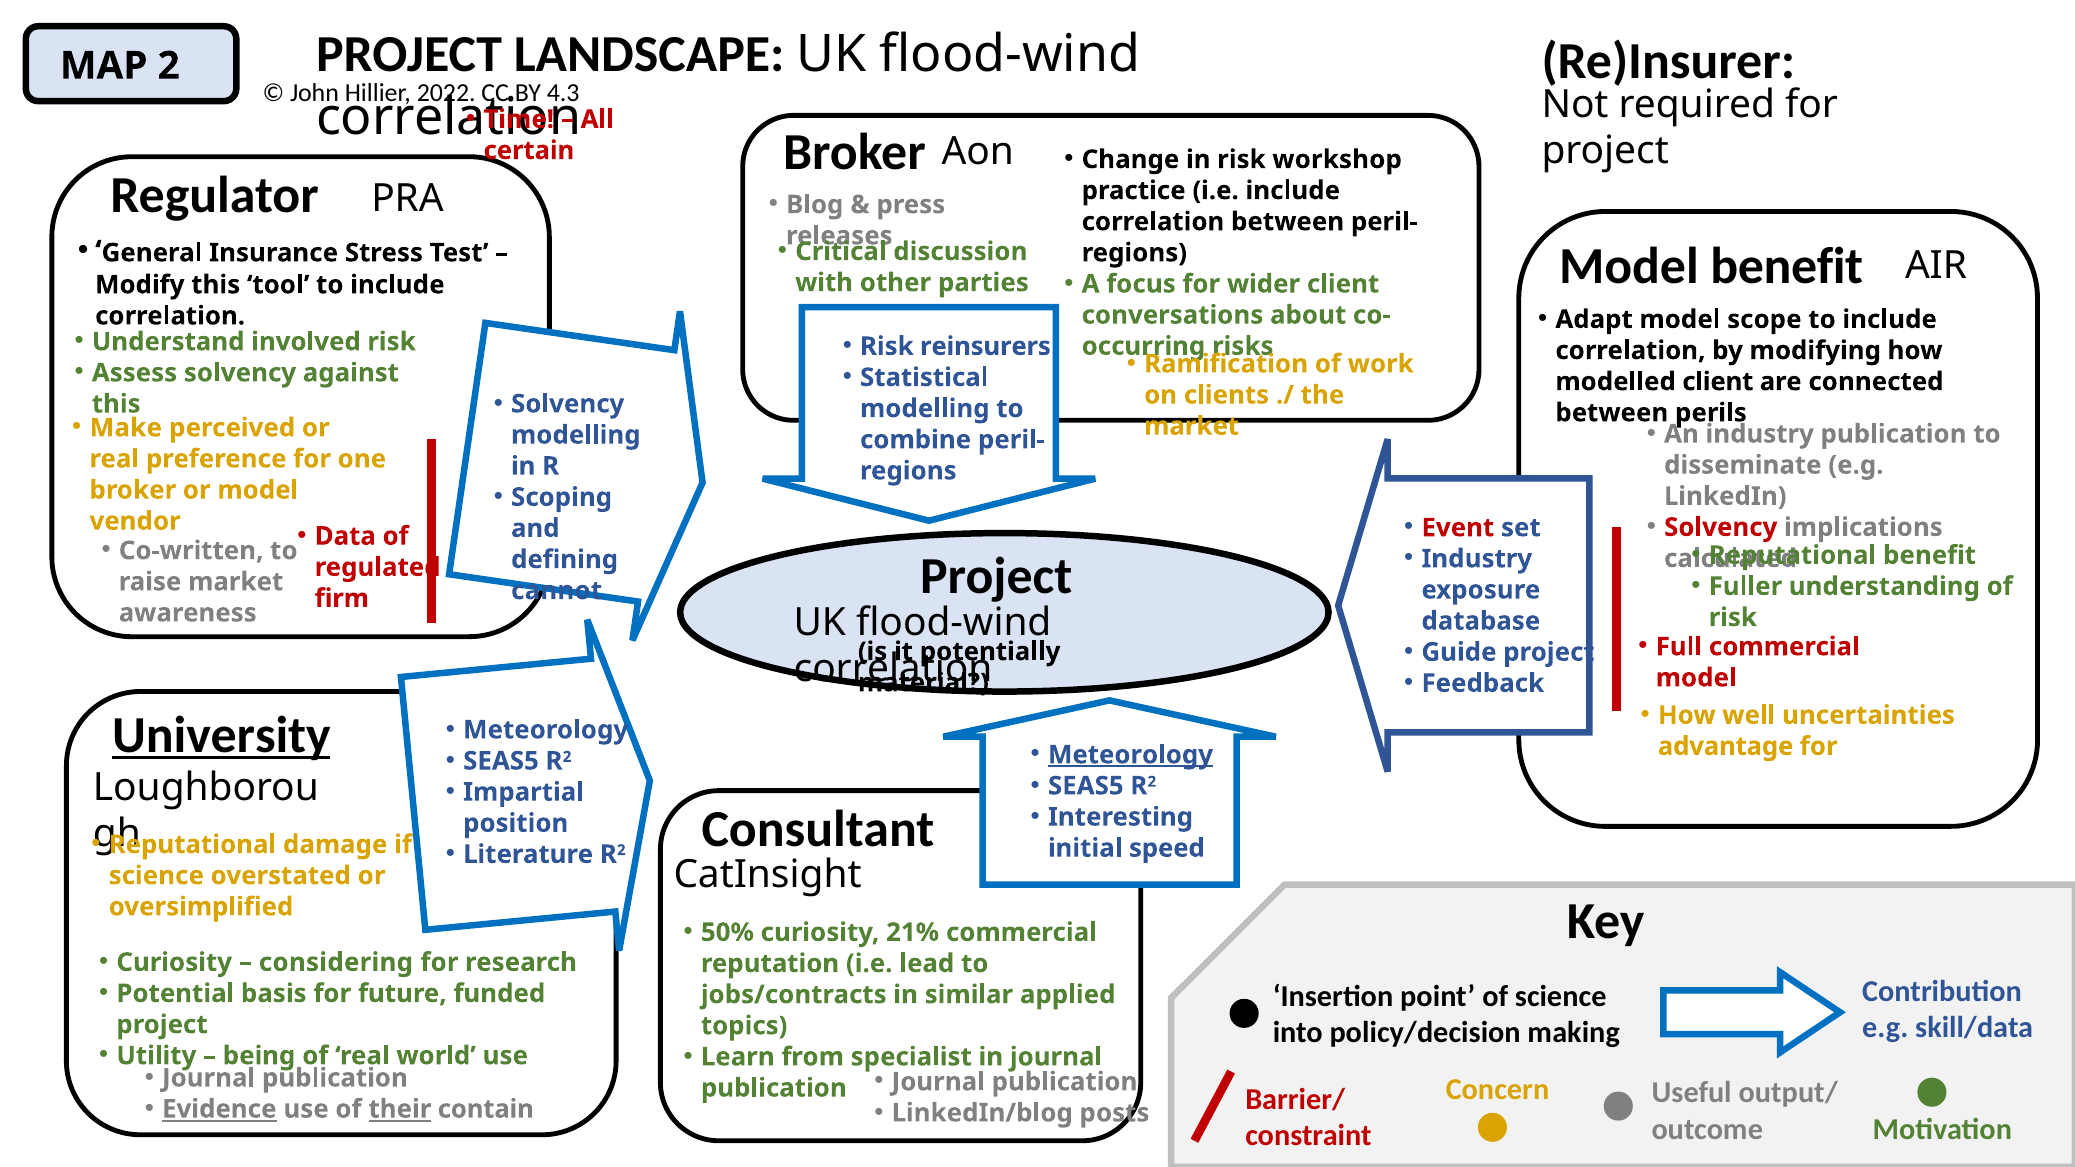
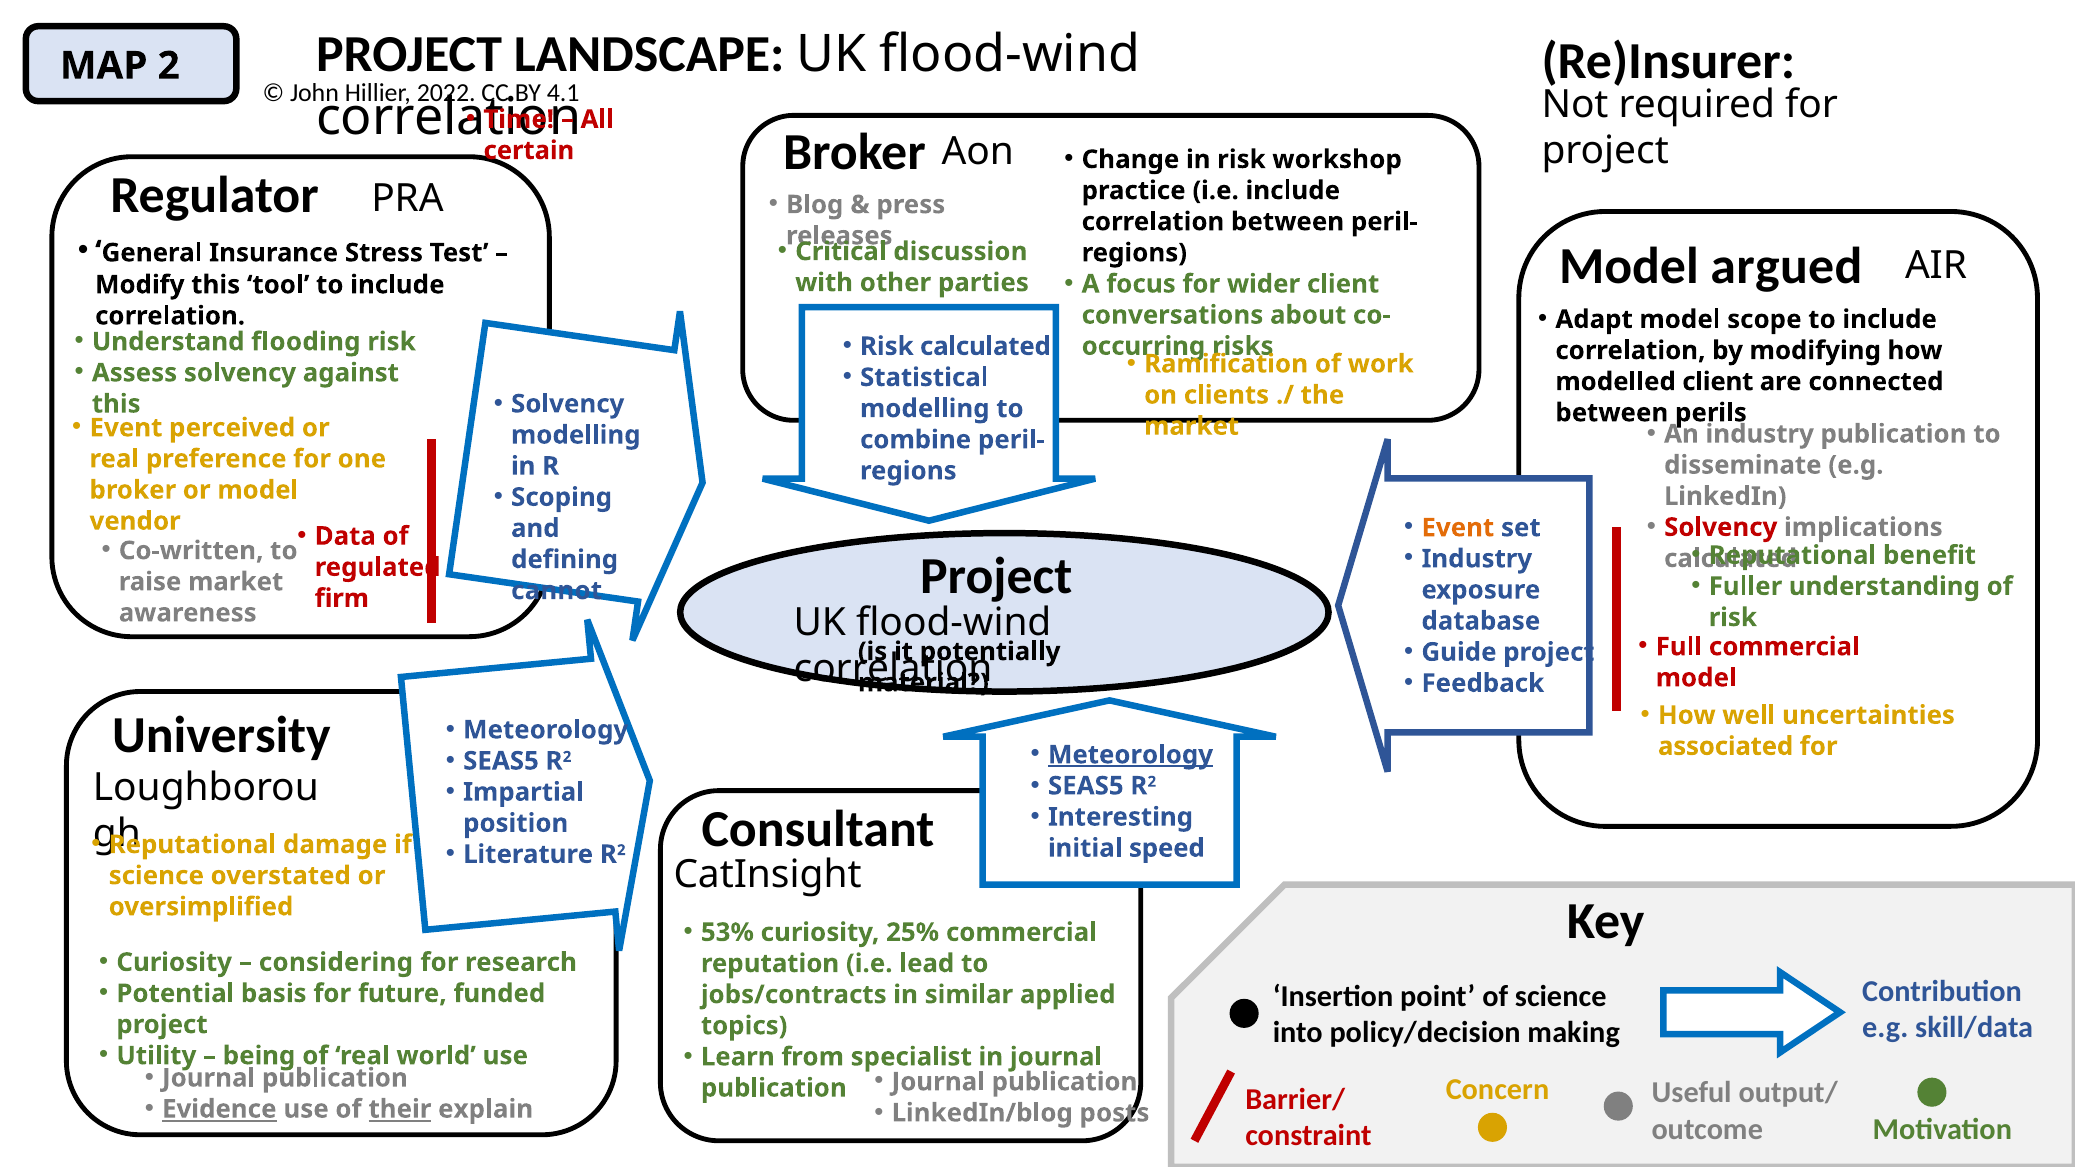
4.3: 4.3 -> 4.1
Model benefit: benefit -> argued
involved: involved -> flooding
Risk reinsurers: reinsurers -> calculated
Make at (126, 428): Make -> Event
Event at (1458, 528) colour: red -> orange
University underline: present -> none
advantage: advantage -> associated
50%: 50% -> 53%
21%: 21% -> 25%
contain: contain -> explain
